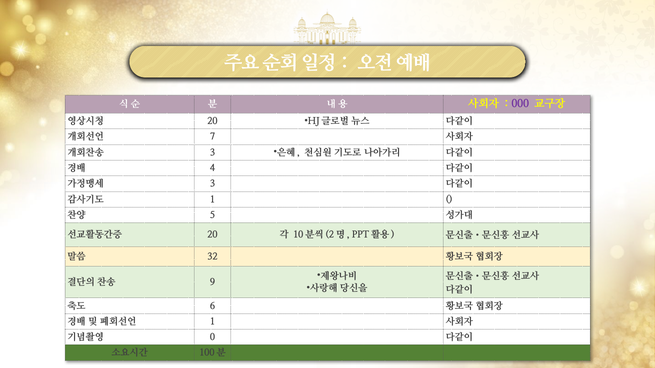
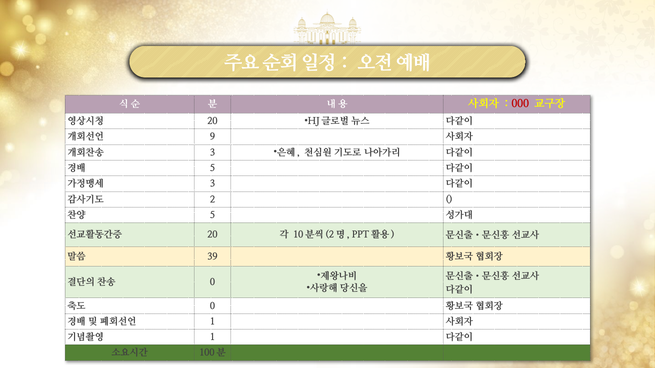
000 colour: purple -> red
7: 7 -> 9
4 at (213, 168): 4 -> 5
1 at (213, 200): 1 -> 2
32: 32 -> 39
9 at (213, 282): 9 -> 0
6 at (213, 306): 6 -> 0
0 at (213, 338): 0 -> 1
